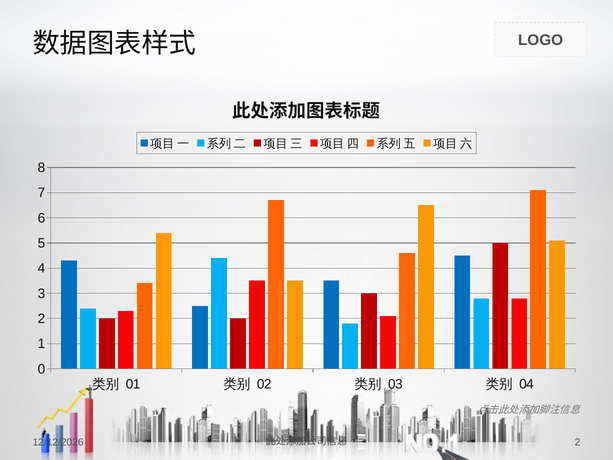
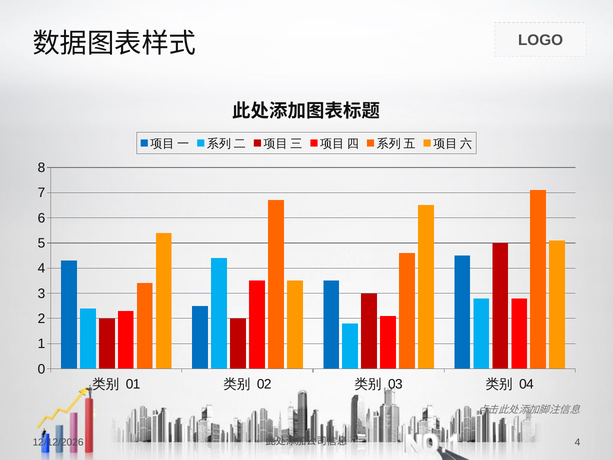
2 at (578, 442): 2 -> 4
